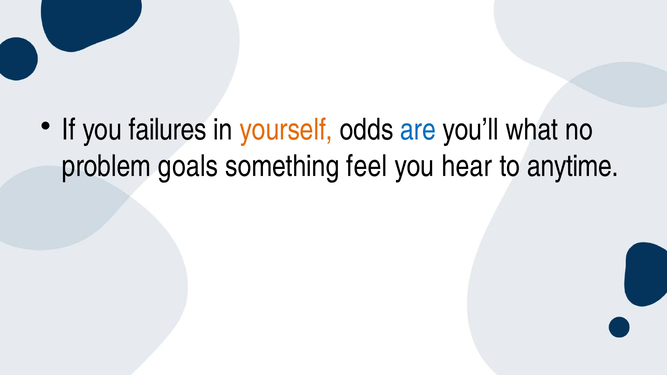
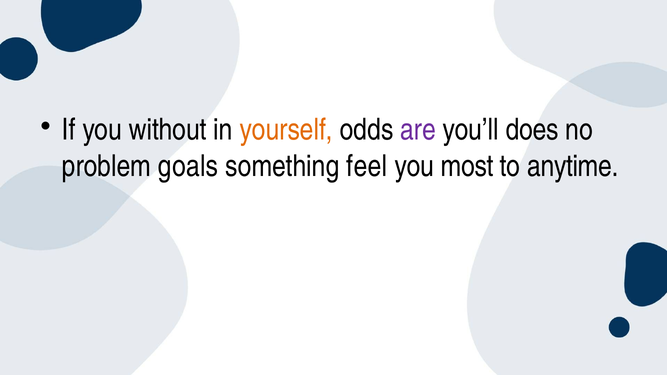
failures: failures -> without
are colour: blue -> purple
what: what -> does
hear: hear -> most
